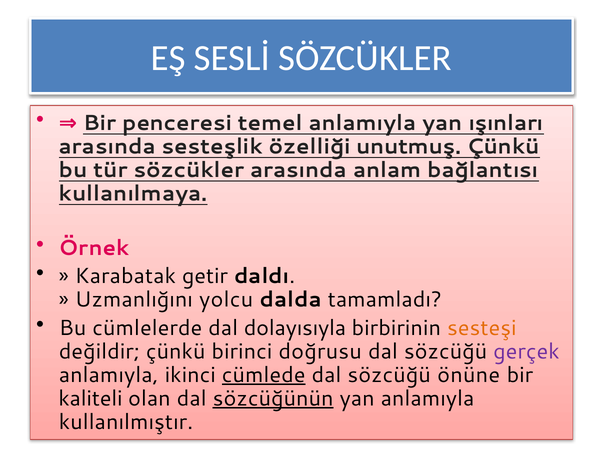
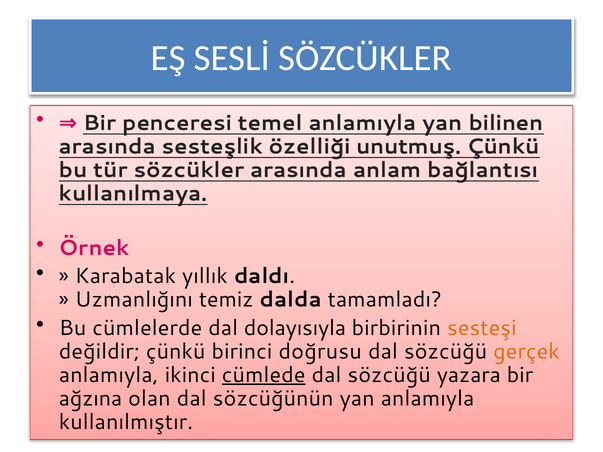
ışınları: ışınları -> bilinen
getir: getir -> yıllık
yolcu: yolcu -> temiz
gerçek colour: purple -> orange
önüne: önüne -> yazara
kaliteli: kaliteli -> ağzına
sözcüğünün underline: present -> none
